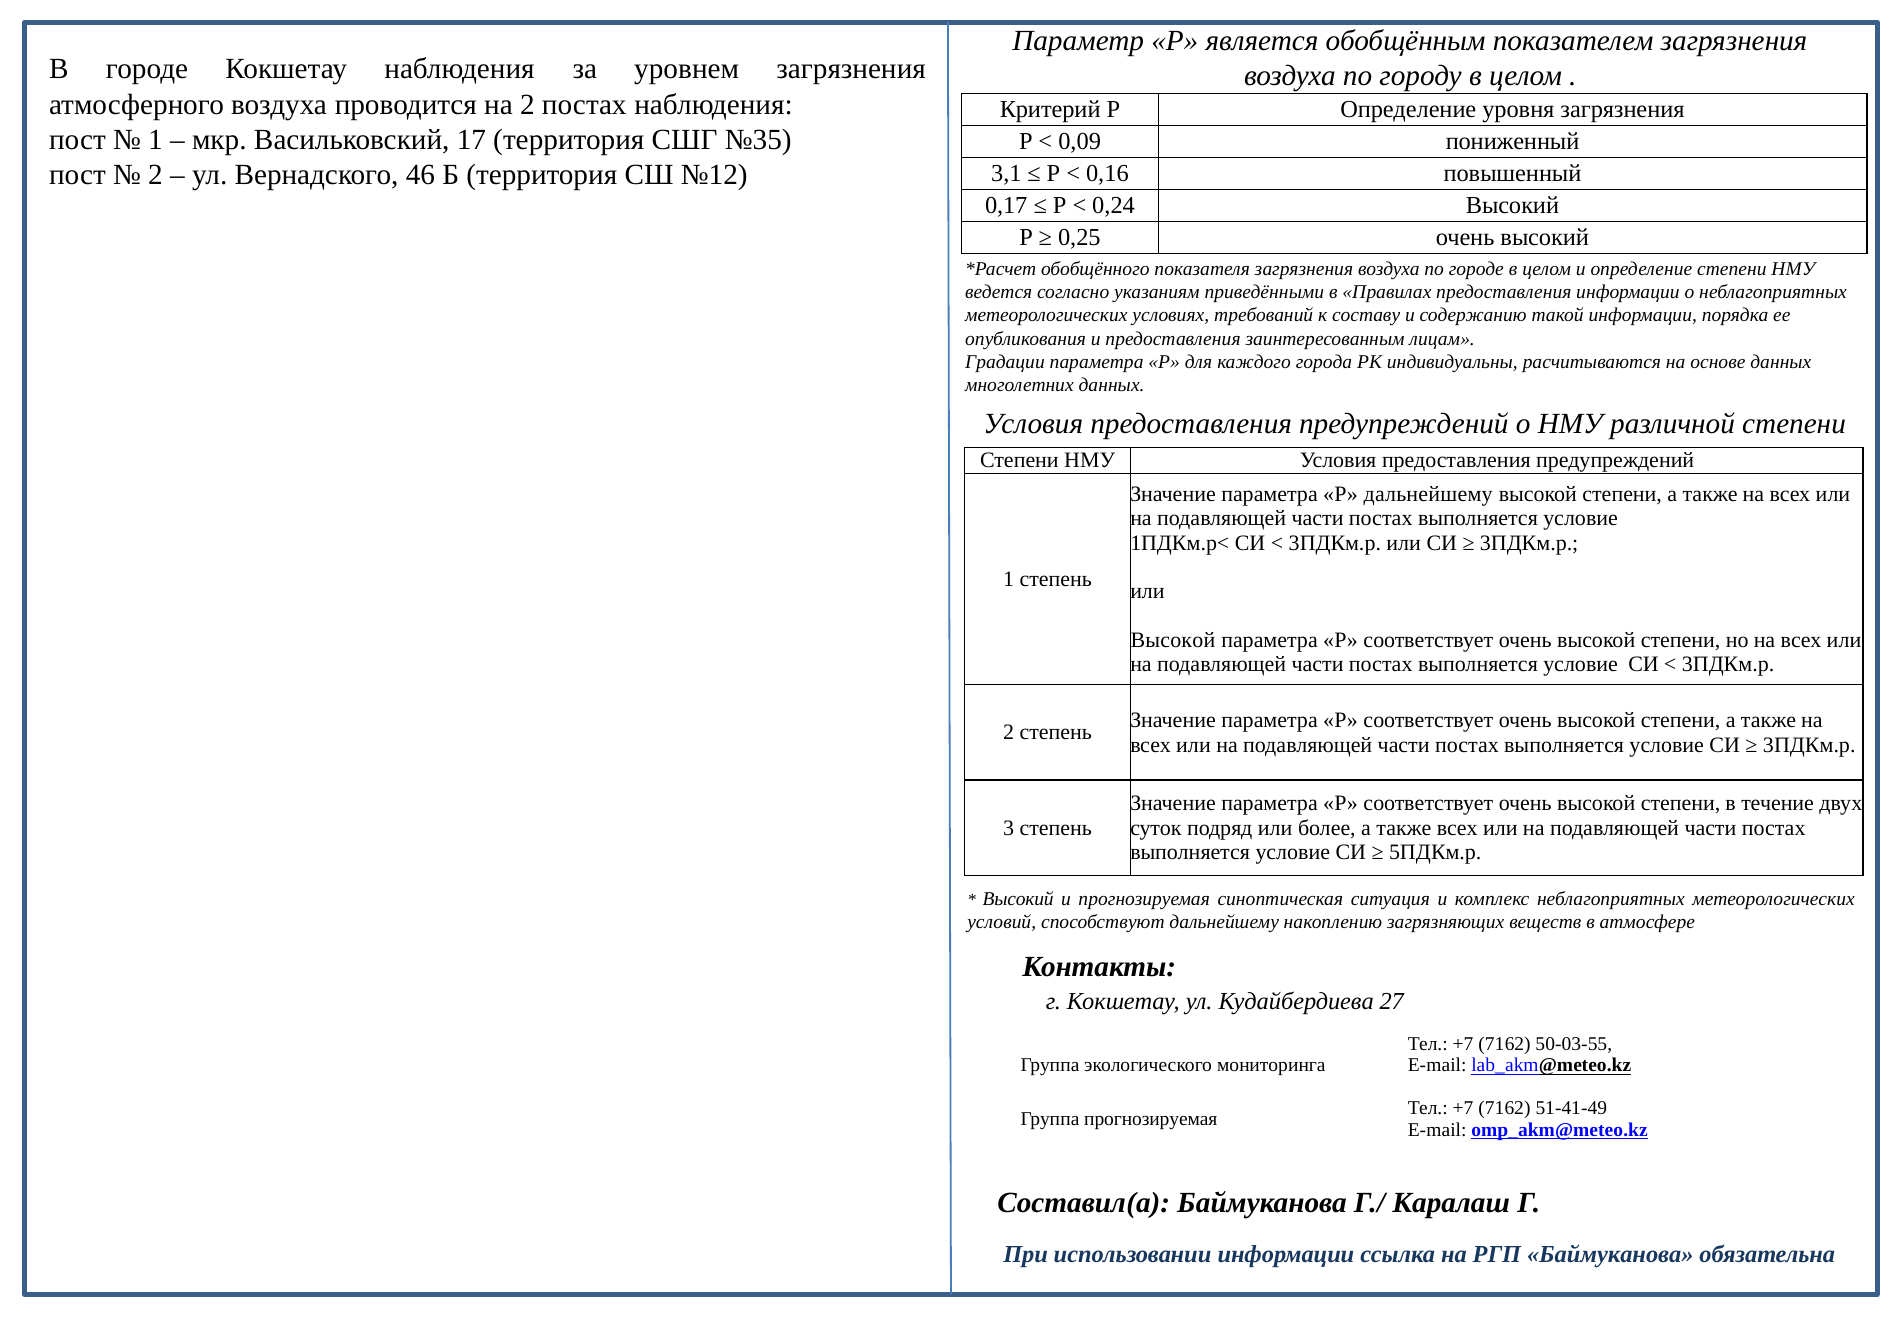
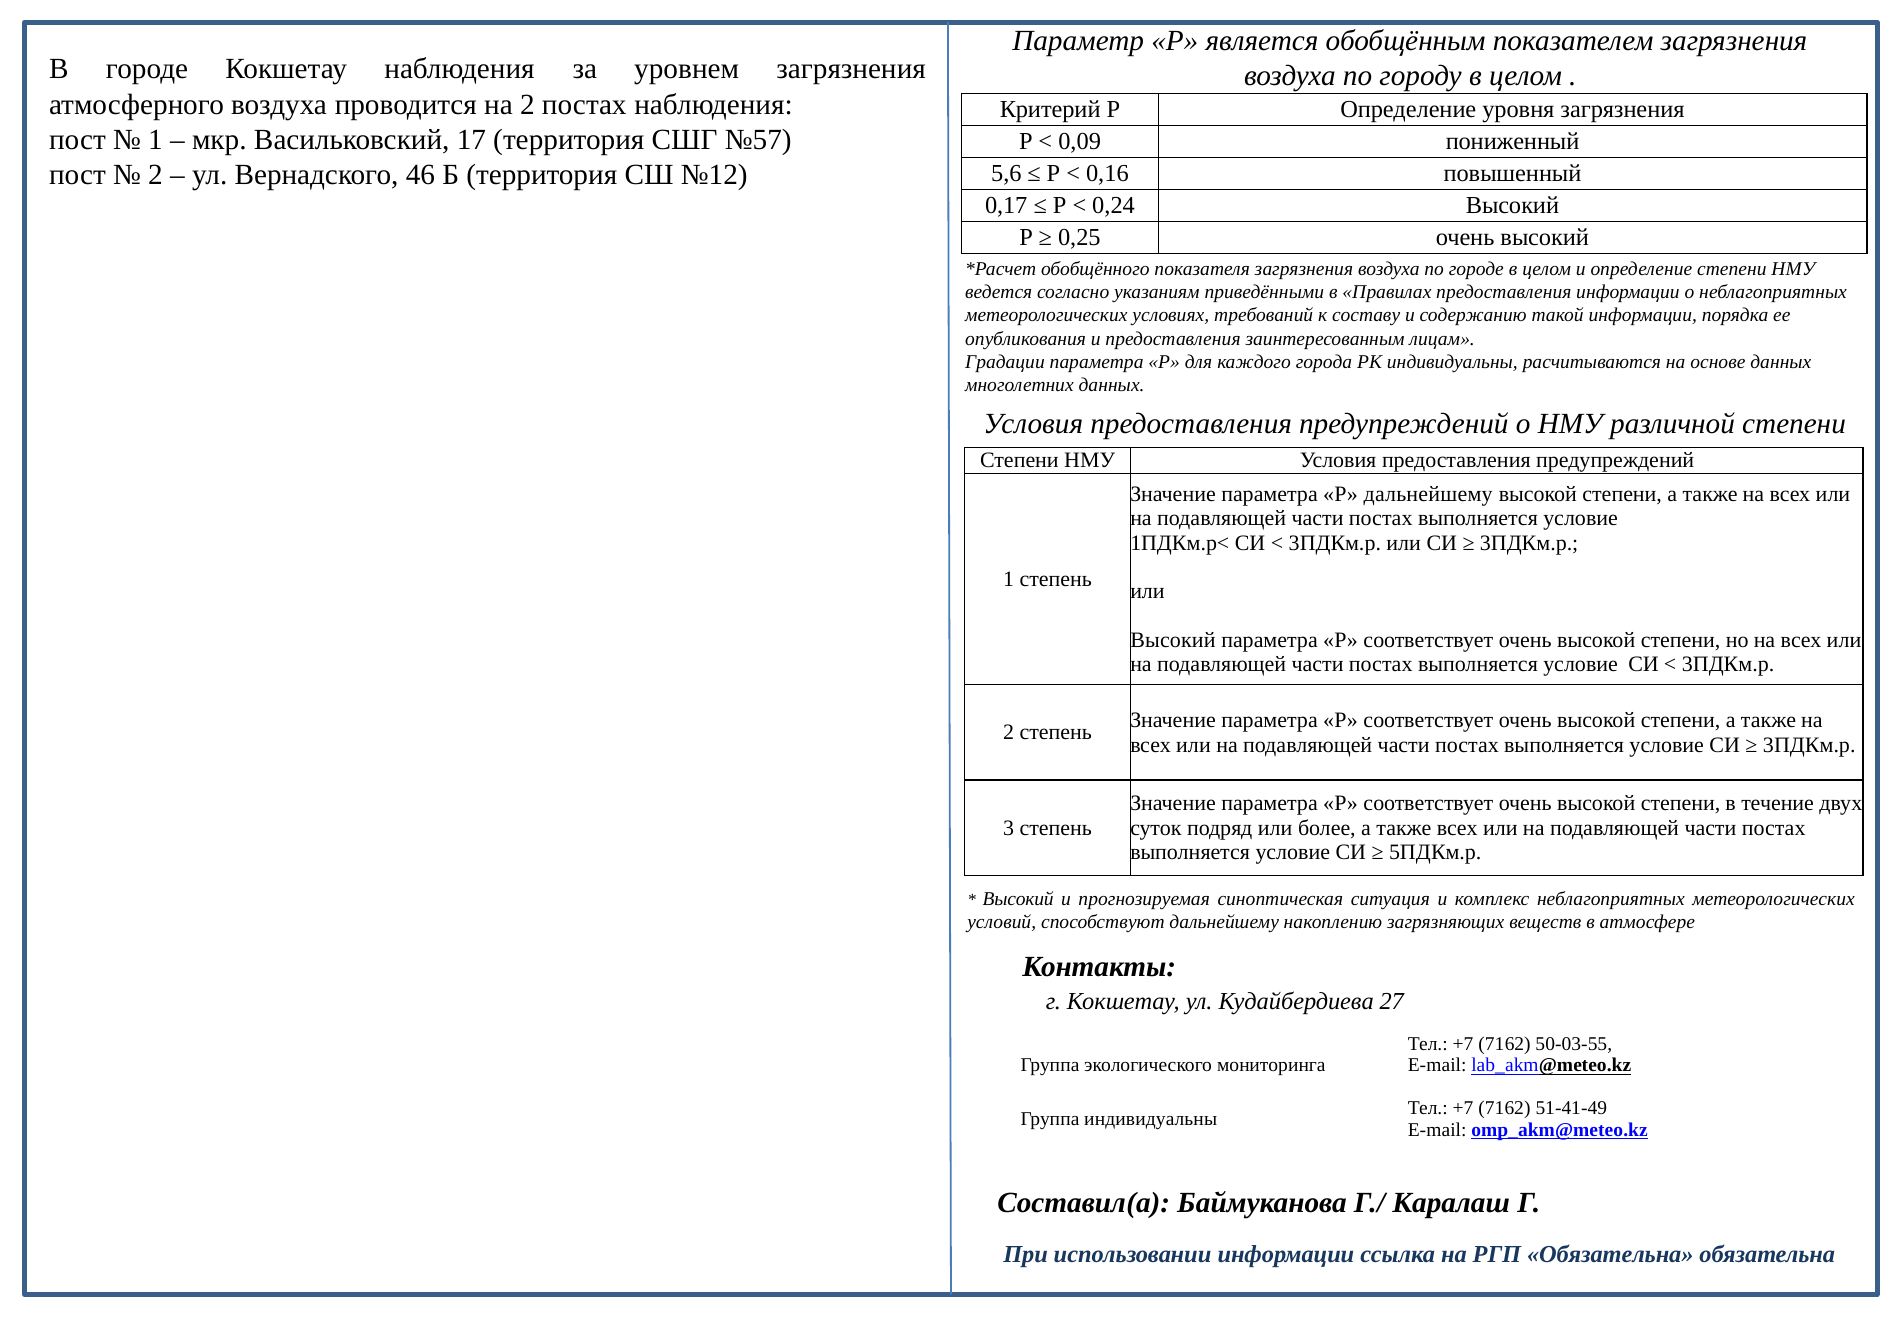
№35: №35 -> №57
3,1: 3,1 -> 5,6
Высокой at (1173, 640): Высокой -> Высокий
Группа прогнозируемая: прогнозируемая -> индивидуальны
РГП Баймуканова: Баймуканова -> Обязательна
